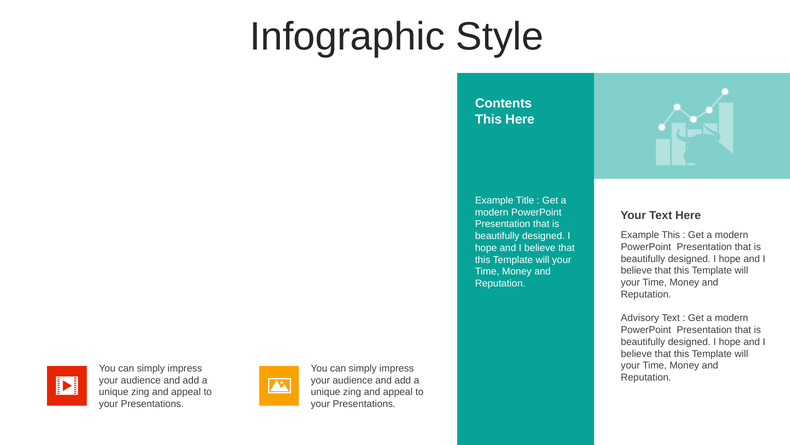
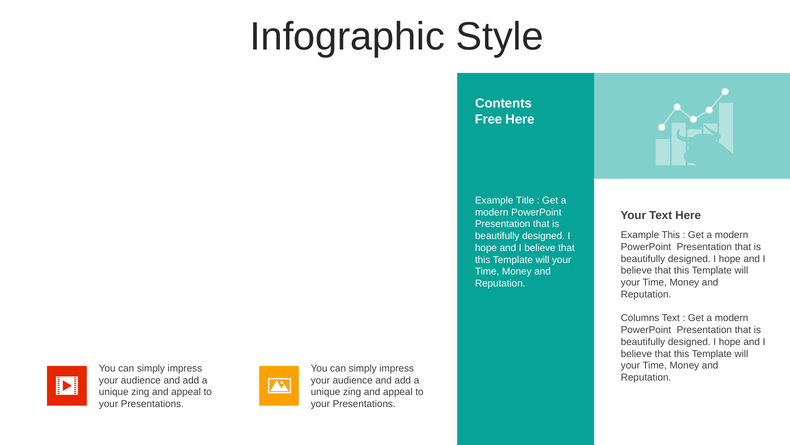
This at (488, 119): This -> Free
Advisory: Advisory -> Columns
